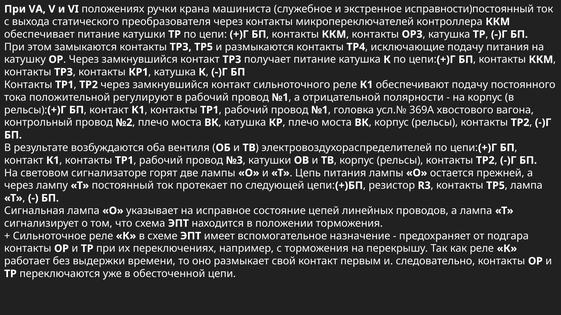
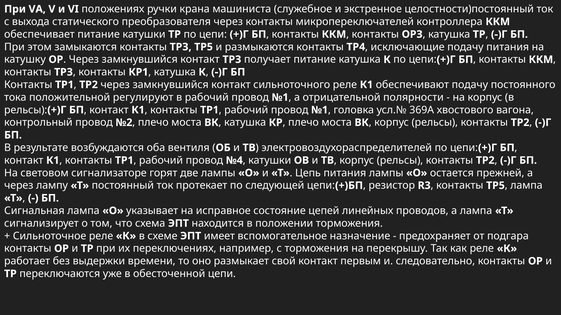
исправности)постоянный: исправности)постоянный -> целостности)постоянный
№3: №3 -> №4
